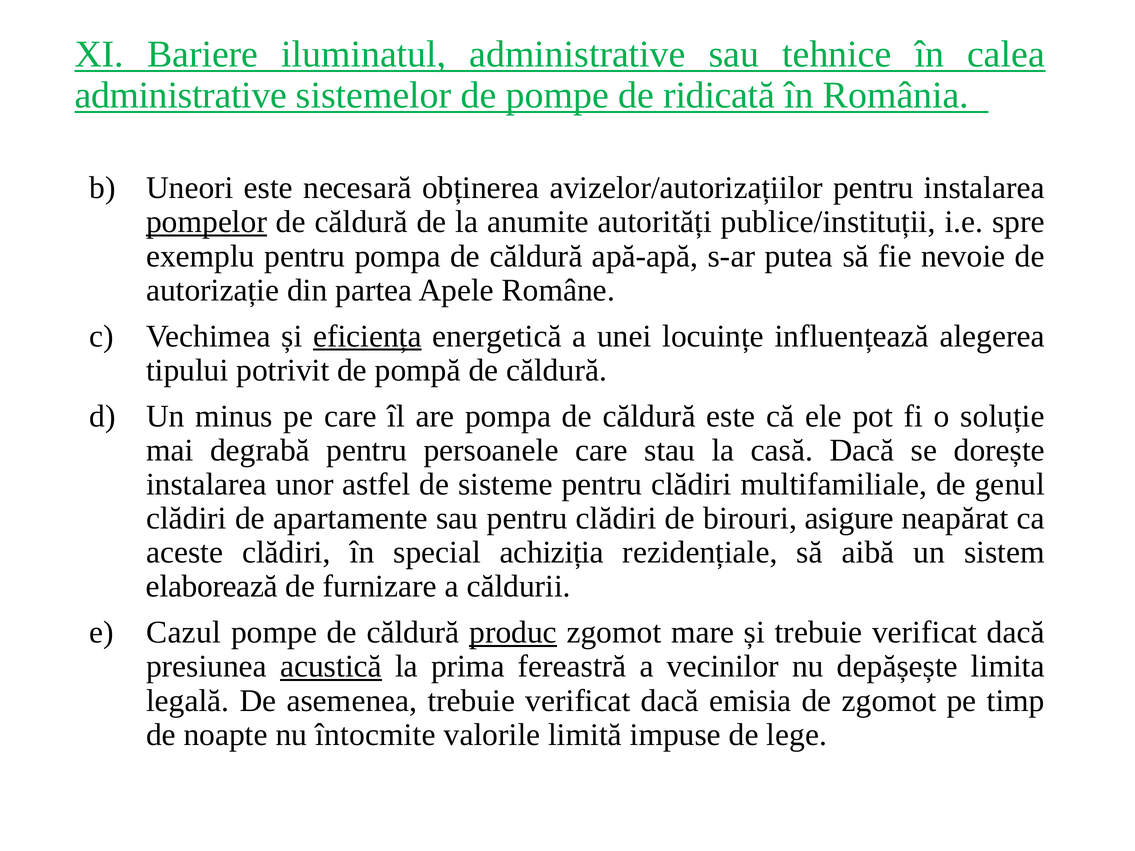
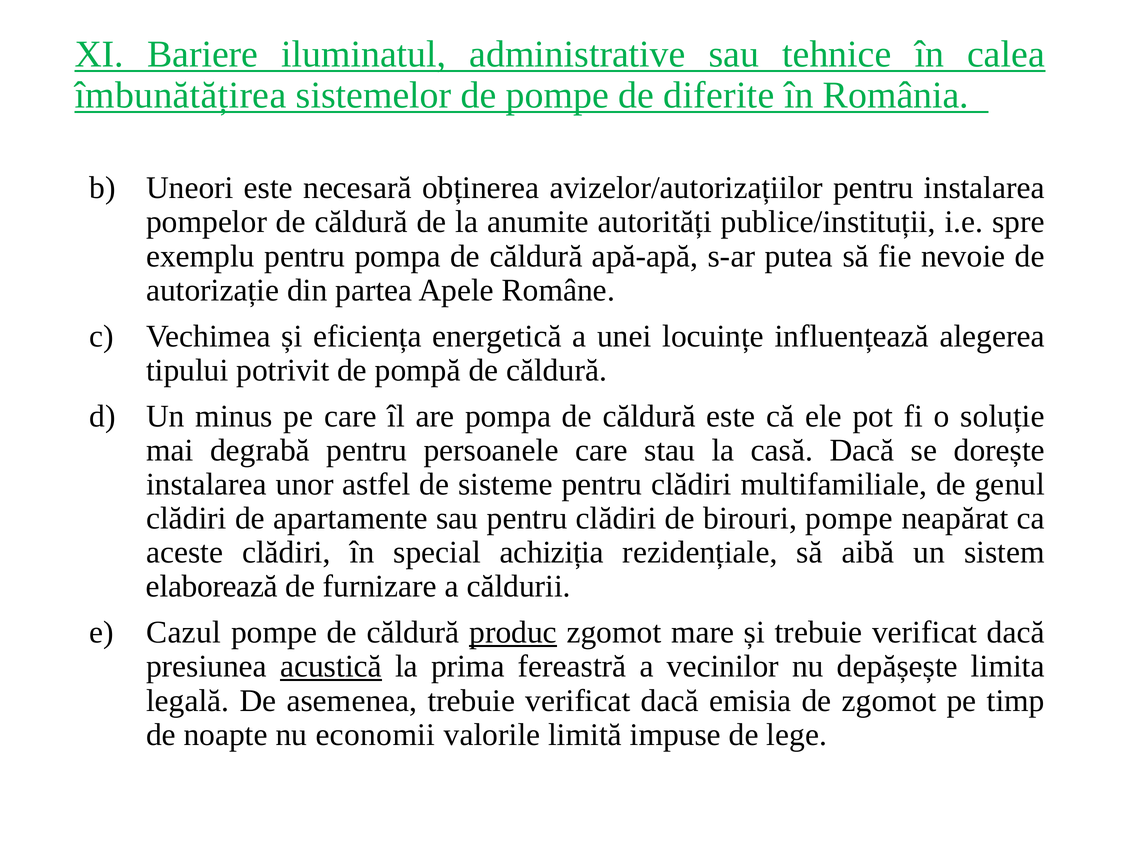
administrative at (181, 95): administrative -> îmbunătățirea
ridicată: ridicată -> diferite
pompelor underline: present -> none
eficiența underline: present -> none
birouri asigure: asigure -> pompe
întocmite: întocmite -> economii
